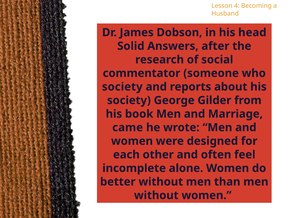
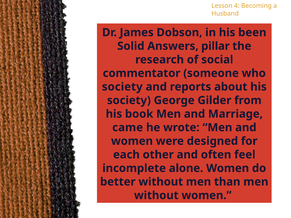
head: head -> been
after: after -> pillar
